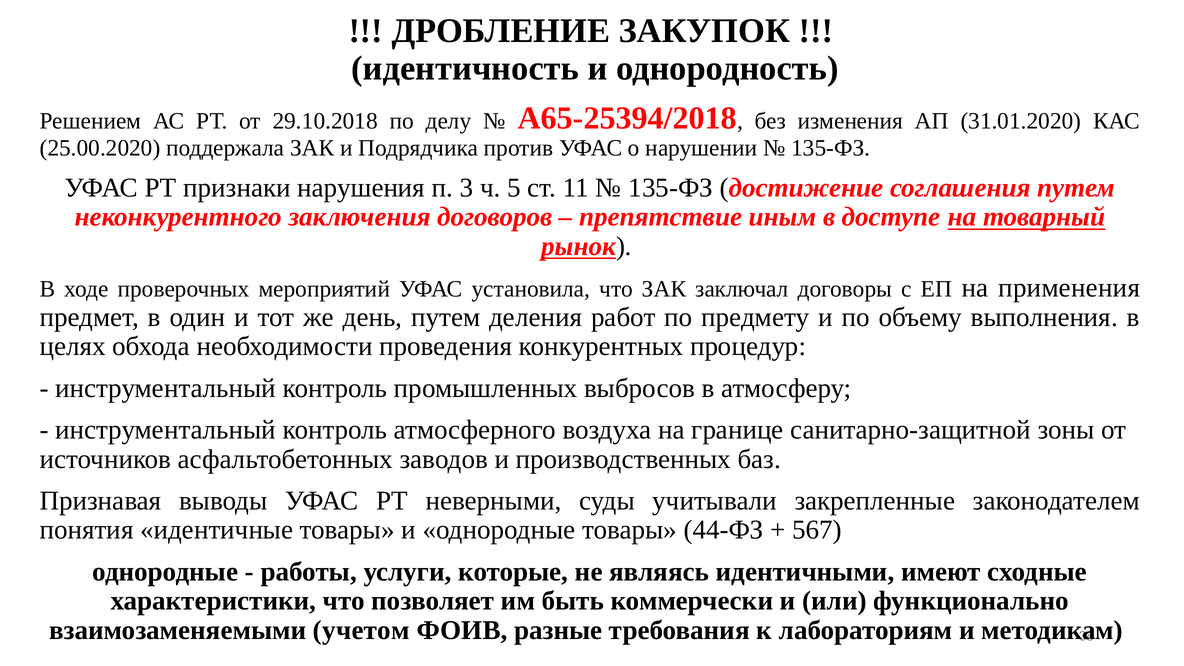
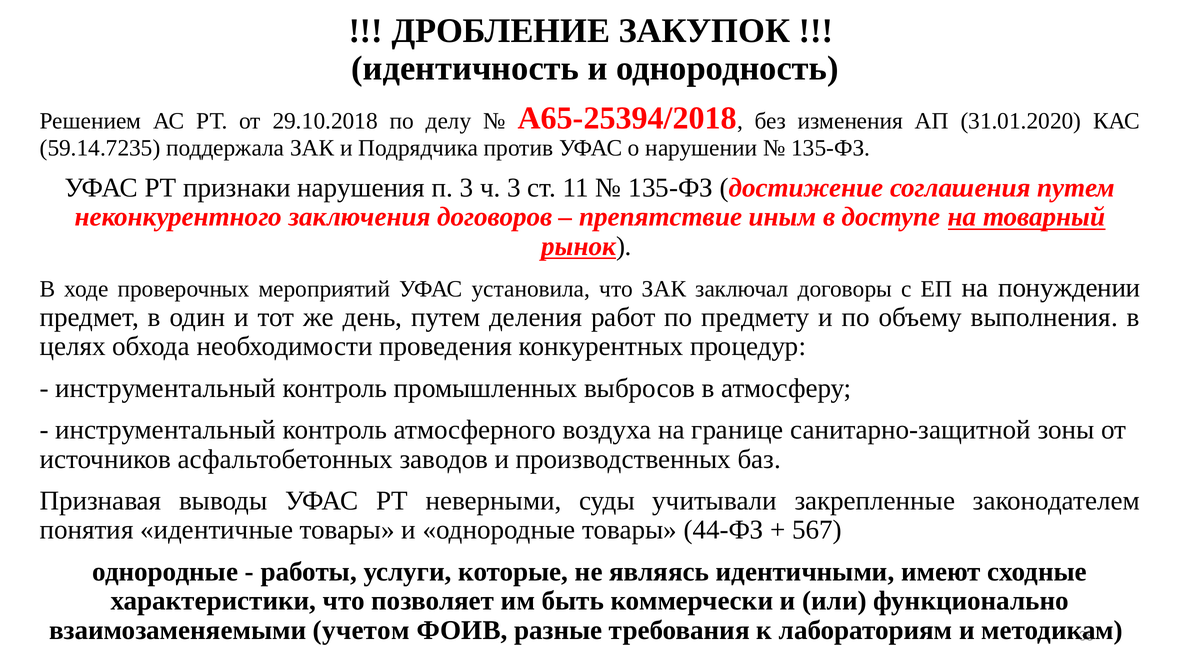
25.00.2020: 25.00.2020 -> 59.14.7235
ч 5: 5 -> 3
применения: применения -> понуждении
